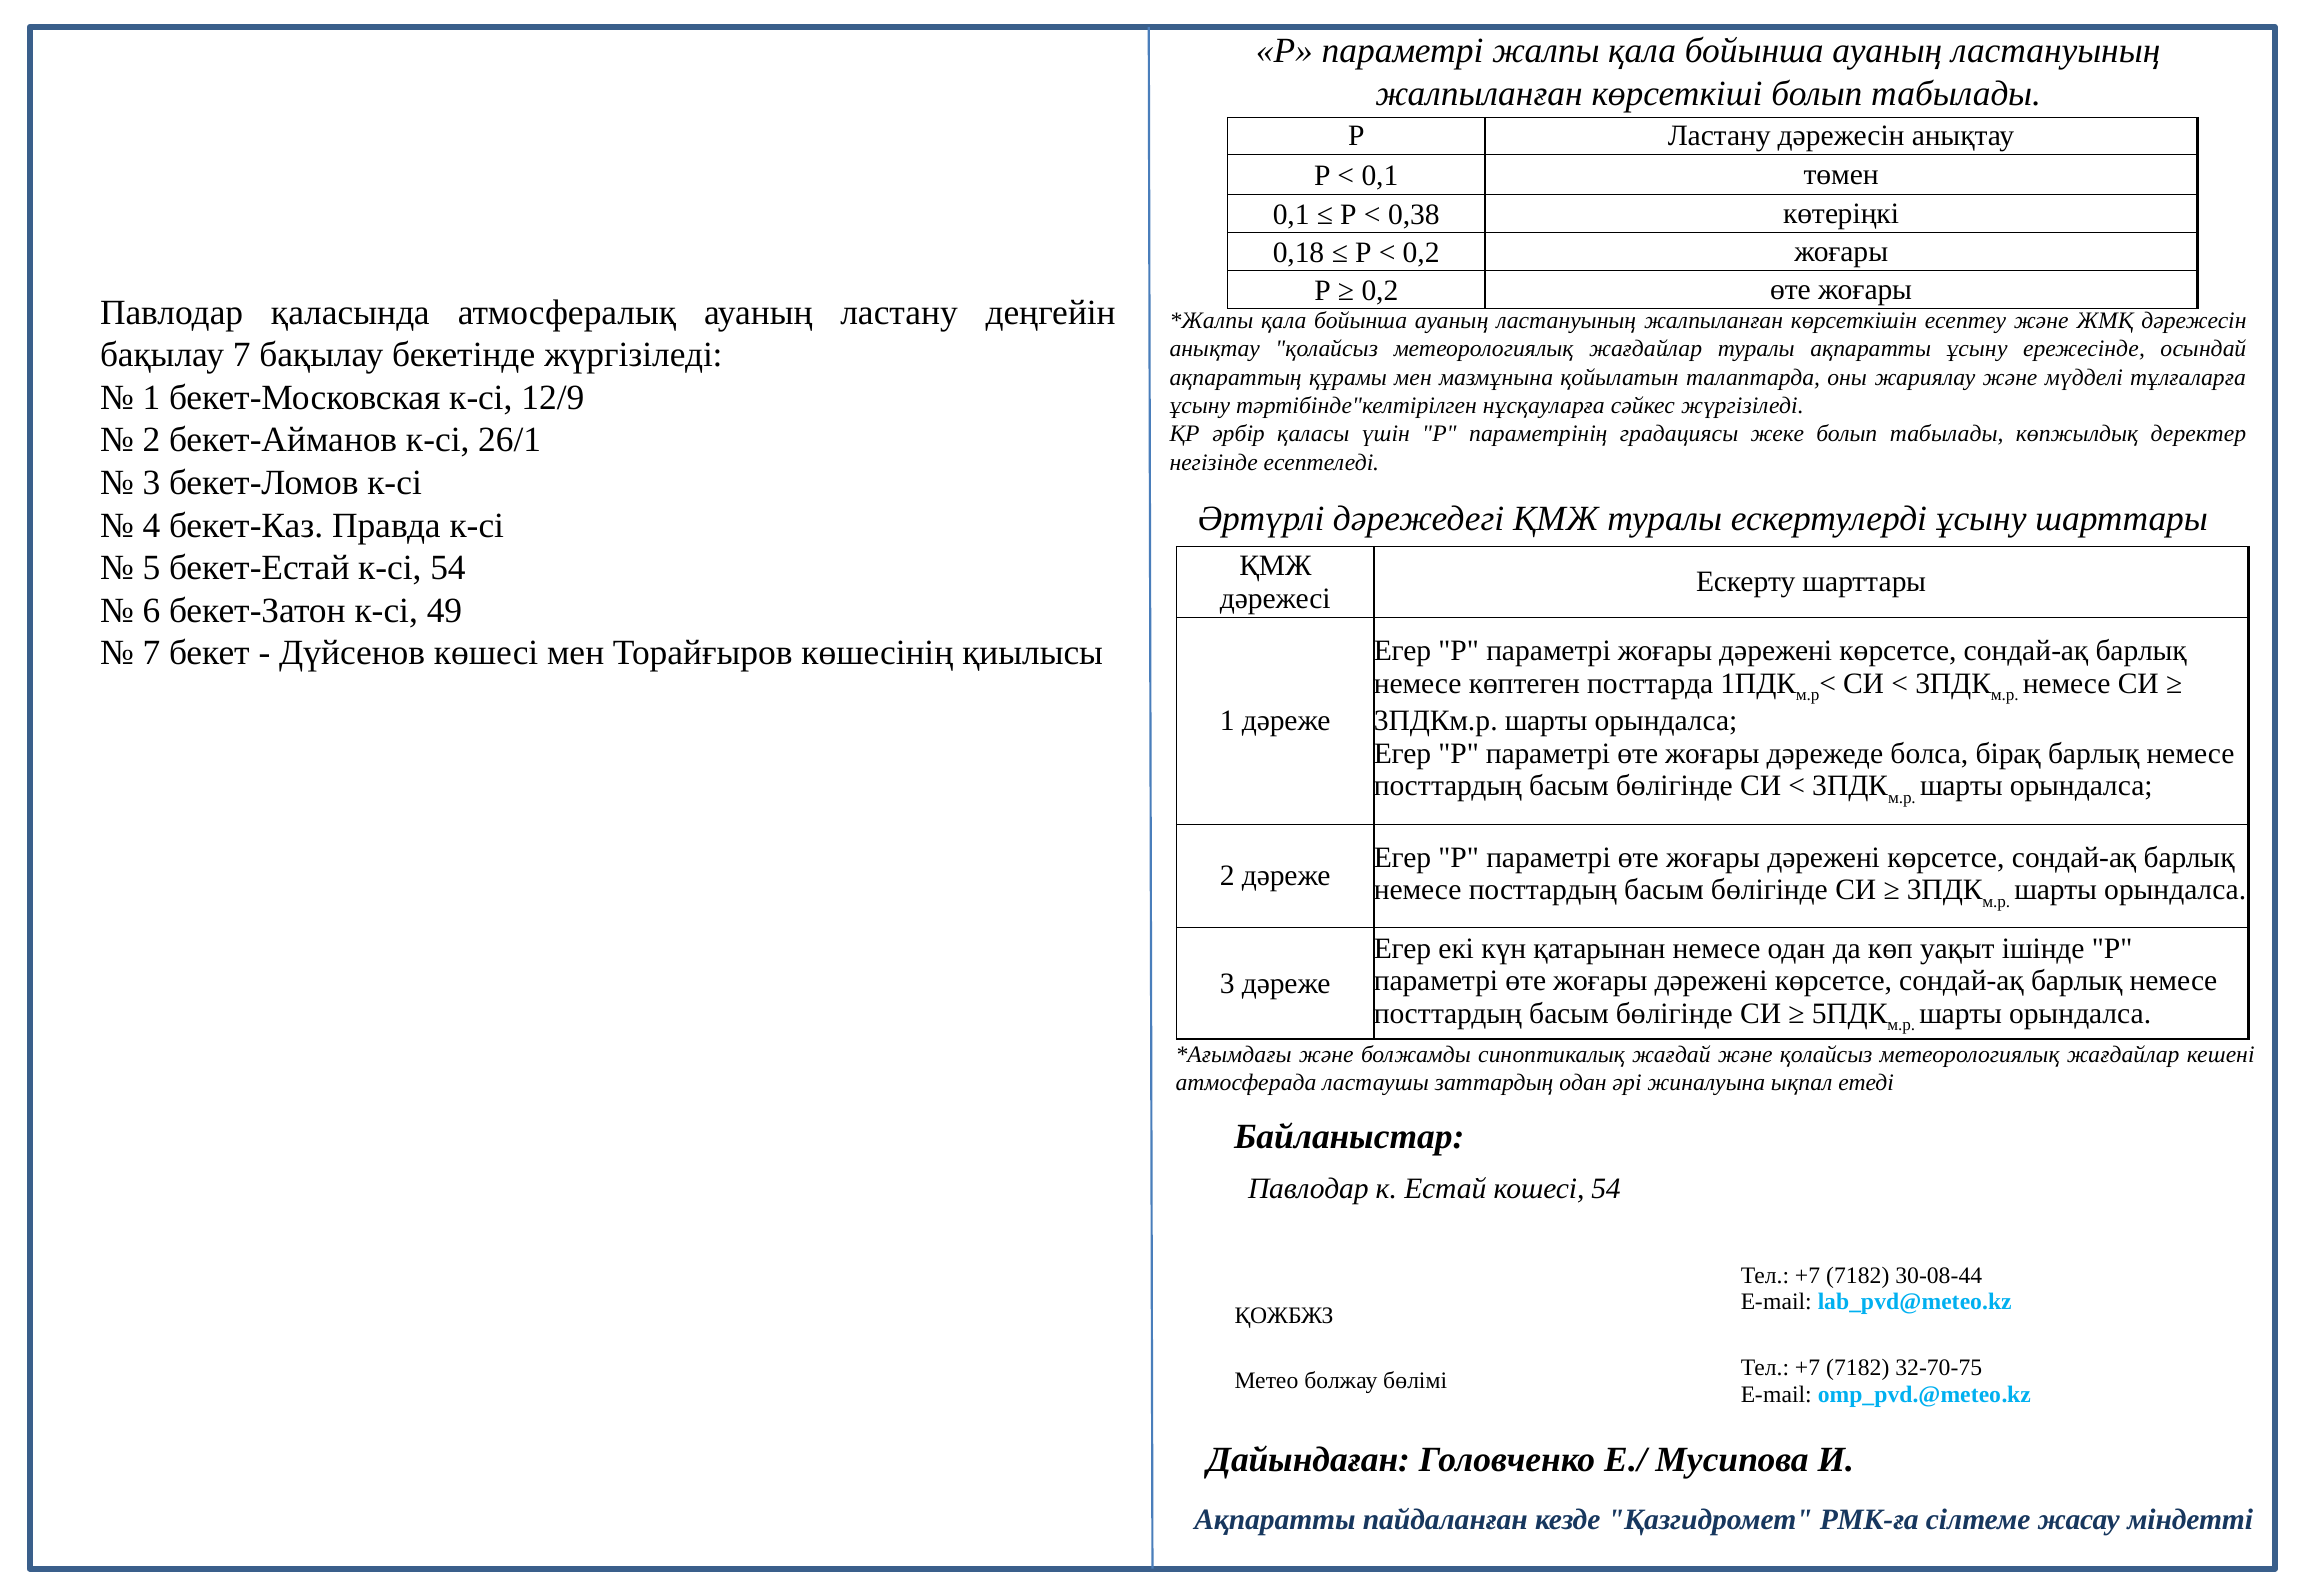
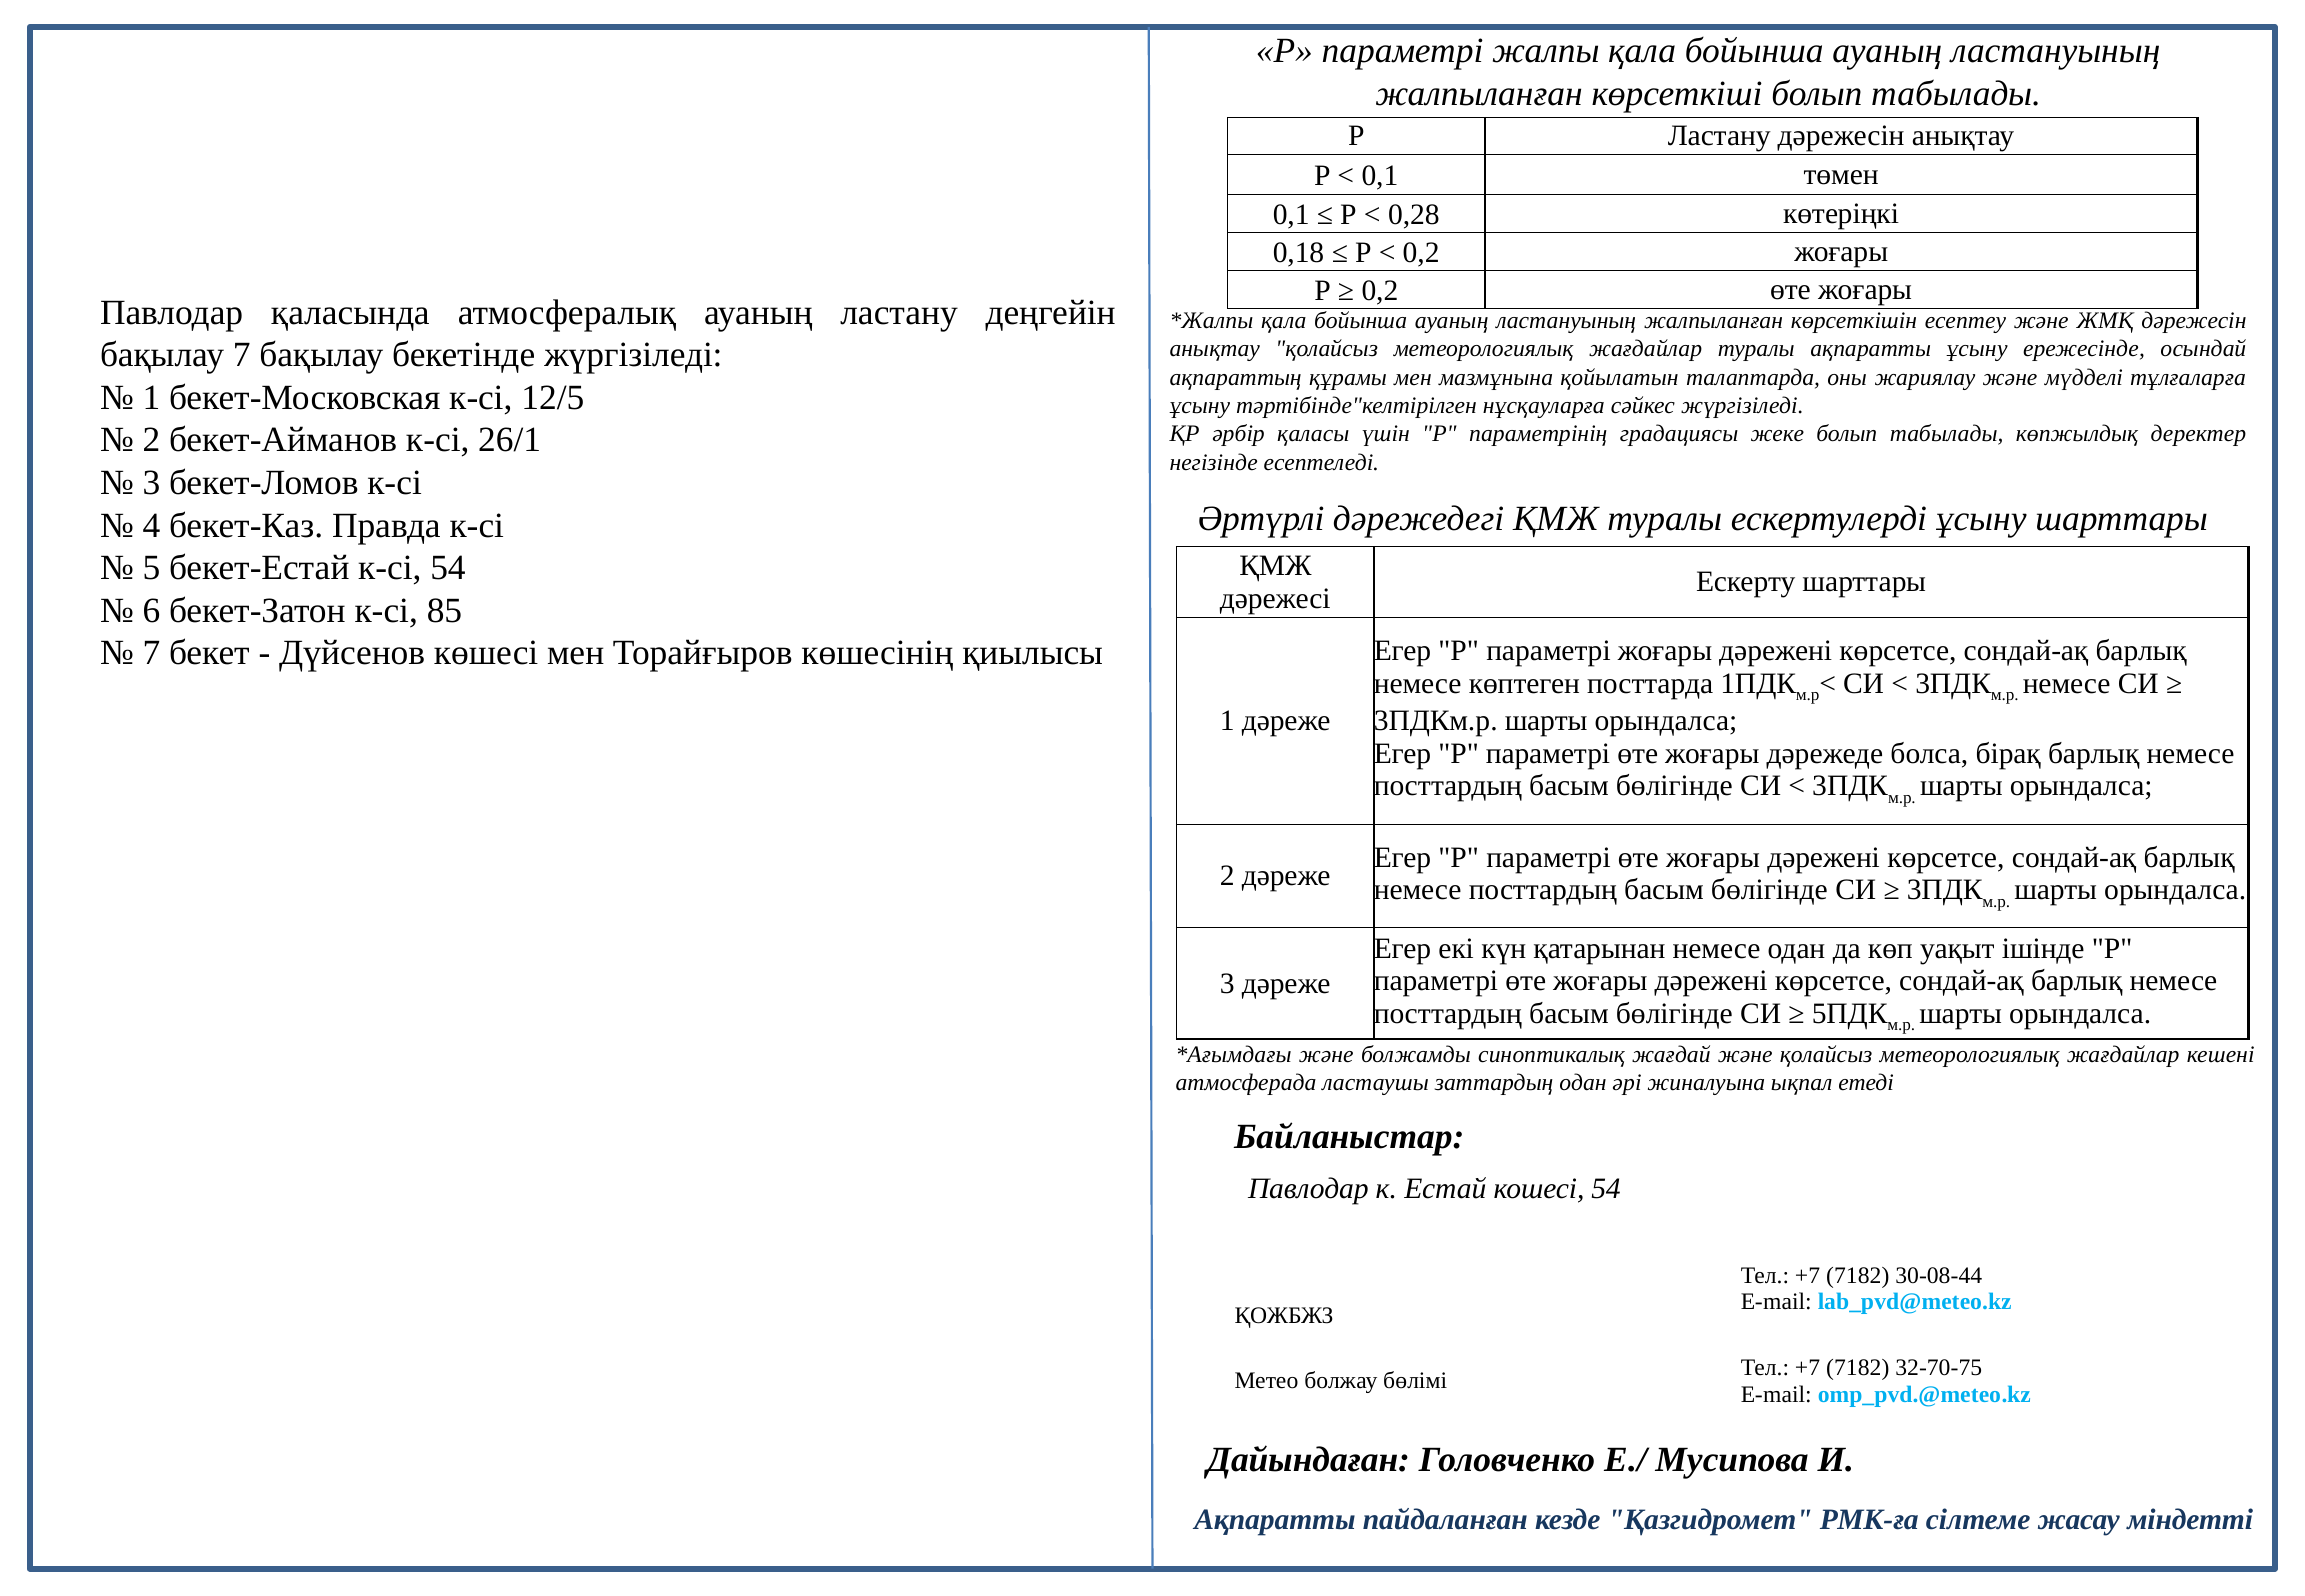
0,38: 0,38 -> 0,28
12/9: 12/9 -> 12/5
49: 49 -> 85
